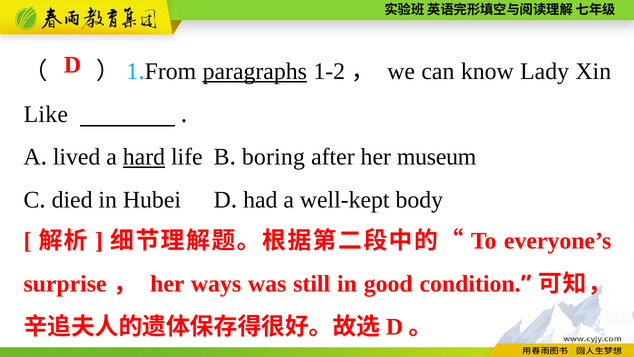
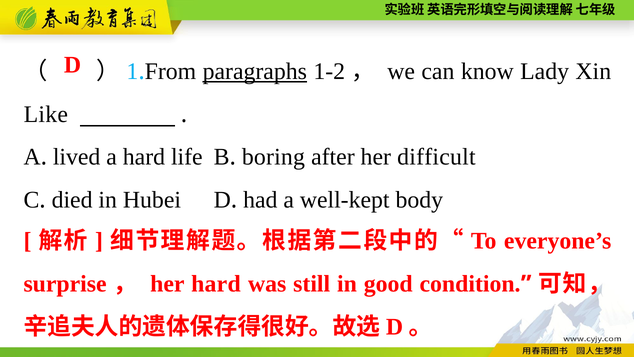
hard at (144, 157) underline: present -> none
museum: museum -> difficult
her ways: ways -> hard
